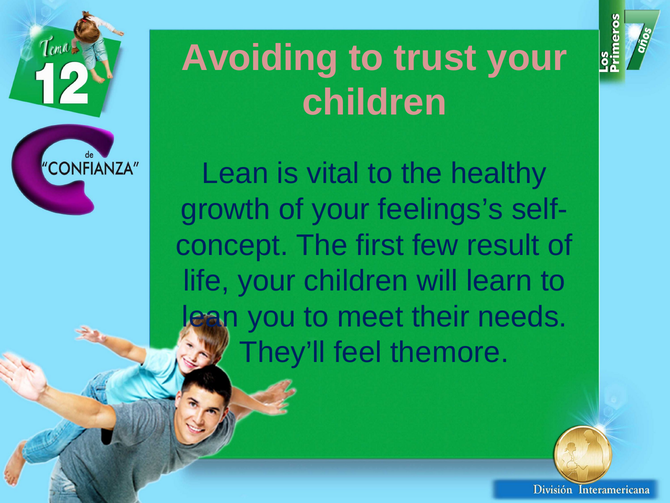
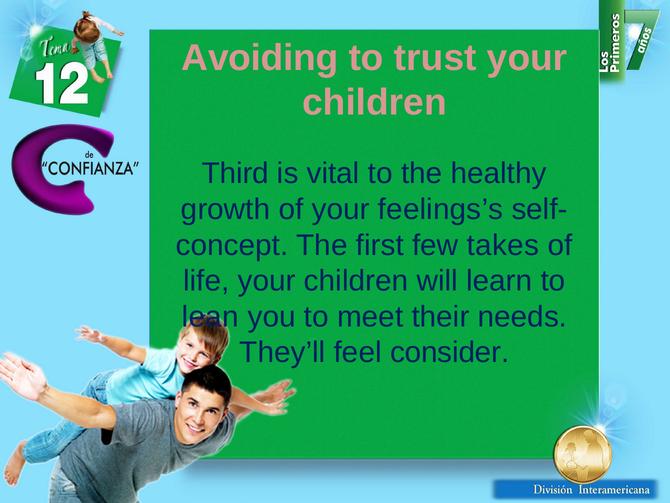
Lean at (235, 173): Lean -> Third
result: result -> takes
themore: themore -> consider
